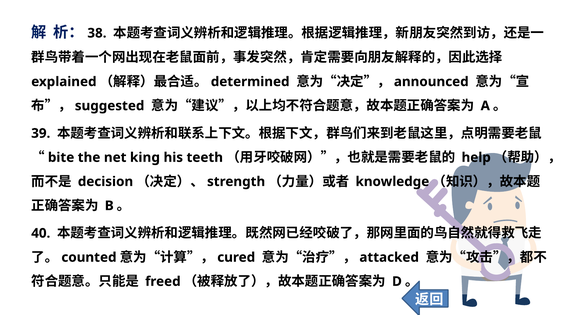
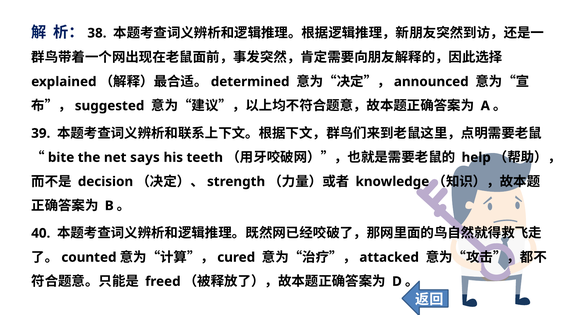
king: king -> says
